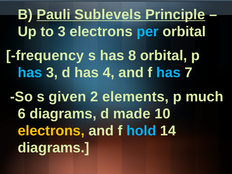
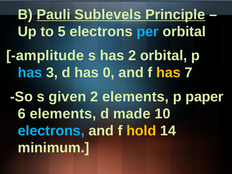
to 3: 3 -> 5
frequency: frequency -> amplitude
has 8: 8 -> 2
4: 4 -> 0
has at (168, 73) colour: light blue -> yellow
much: much -> paper
6 diagrams: diagrams -> elements
electrons at (51, 131) colour: yellow -> light blue
hold colour: light blue -> yellow
diagrams at (54, 148): diagrams -> minimum
